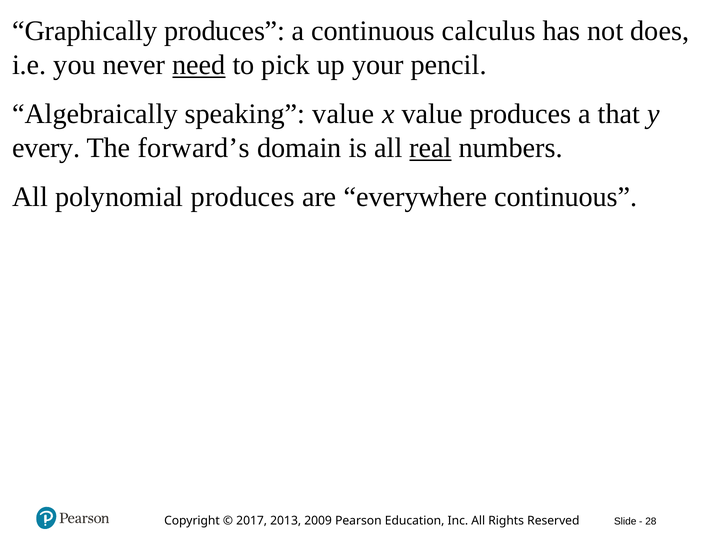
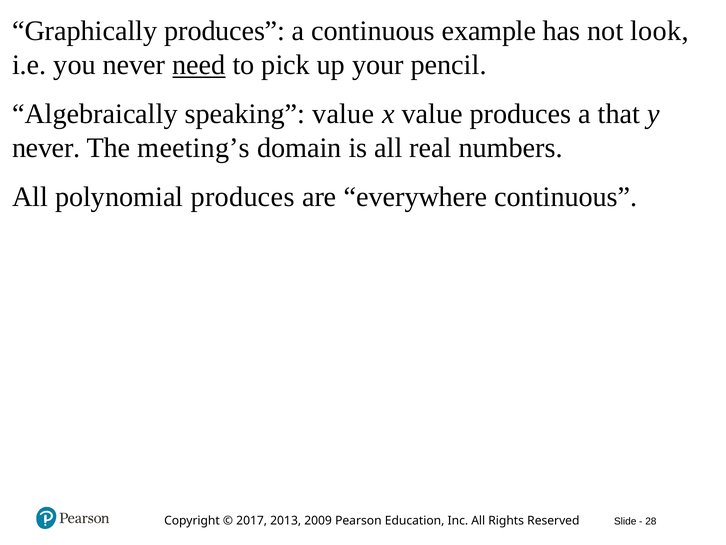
calculus: calculus -> example
does: does -> look
every at (46, 148): every -> never
forward’s: forward’s -> meeting’s
real underline: present -> none
